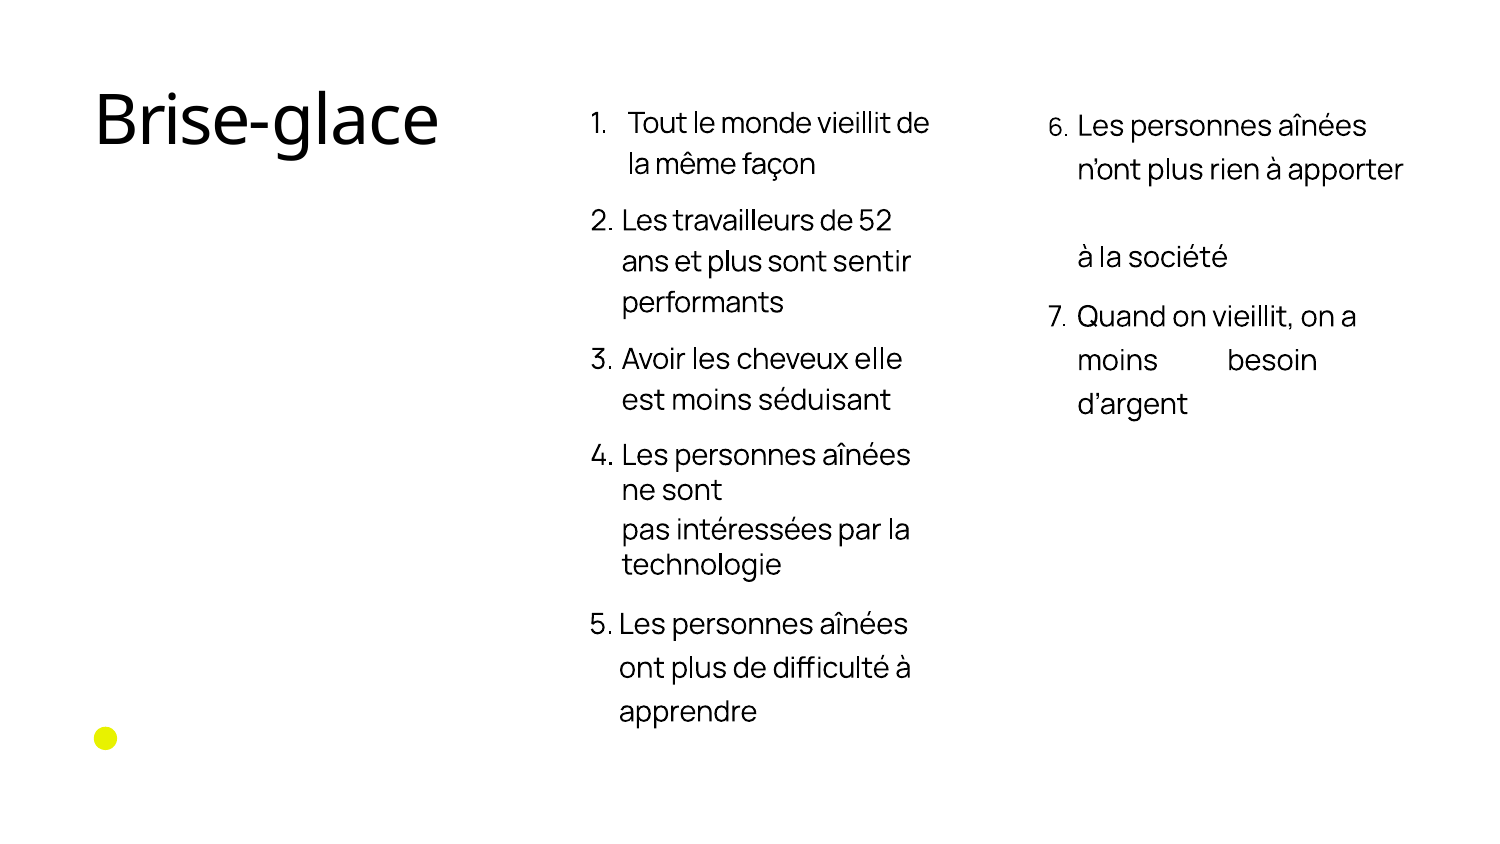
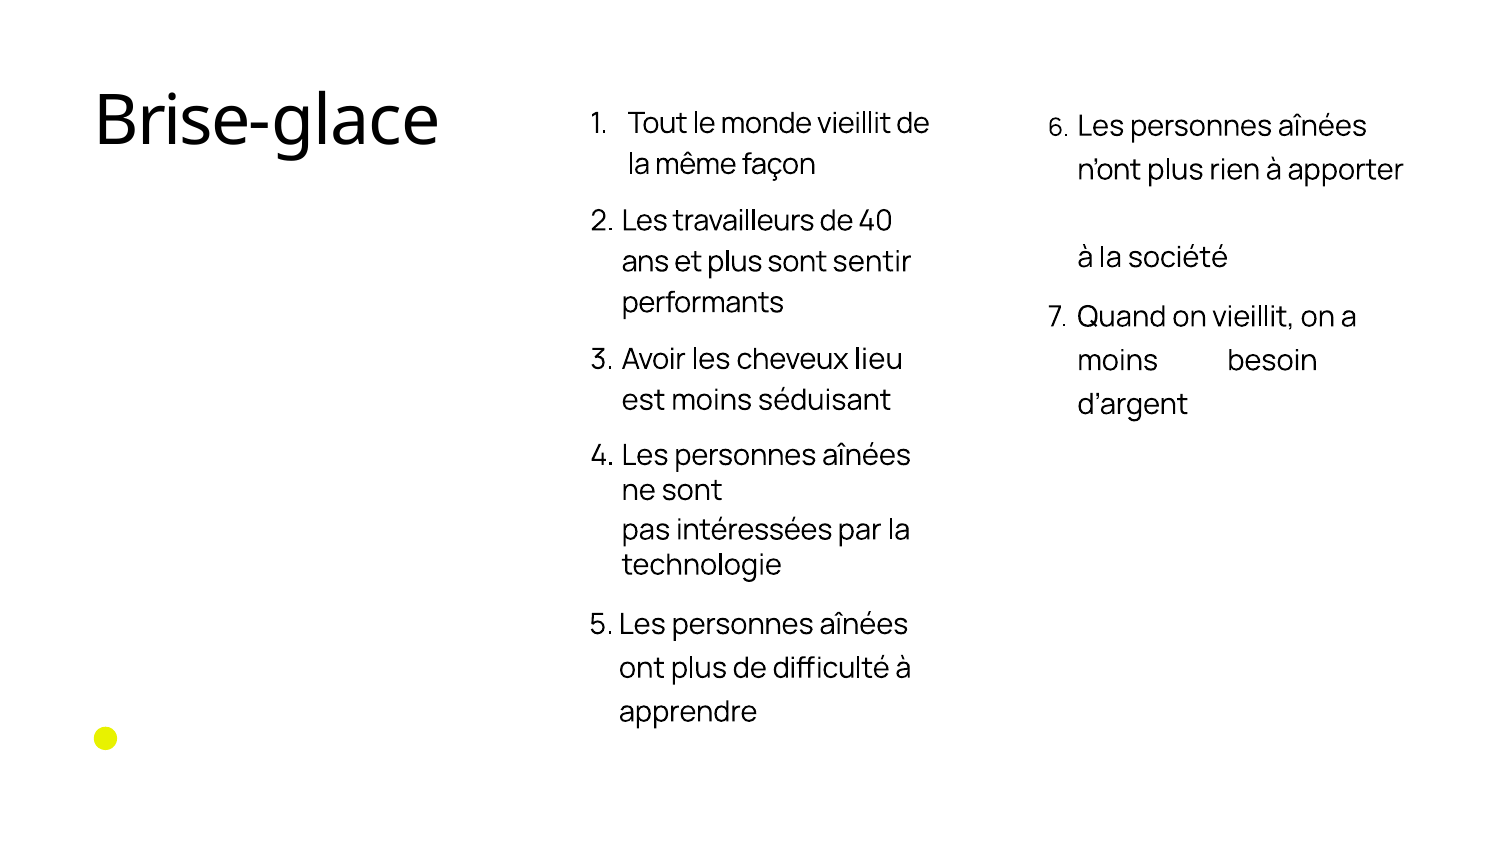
52: 52 -> 40
elle: elle -> lieu
